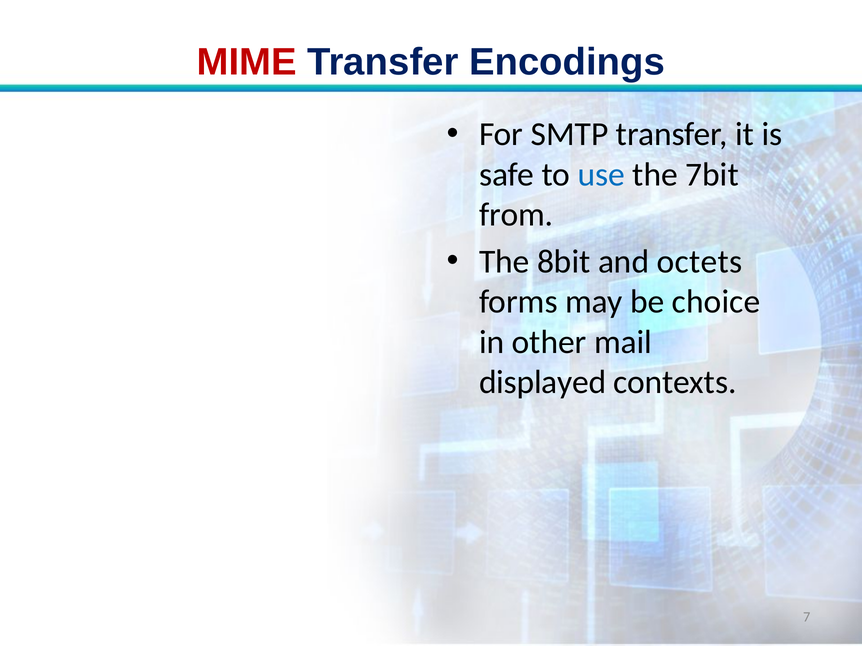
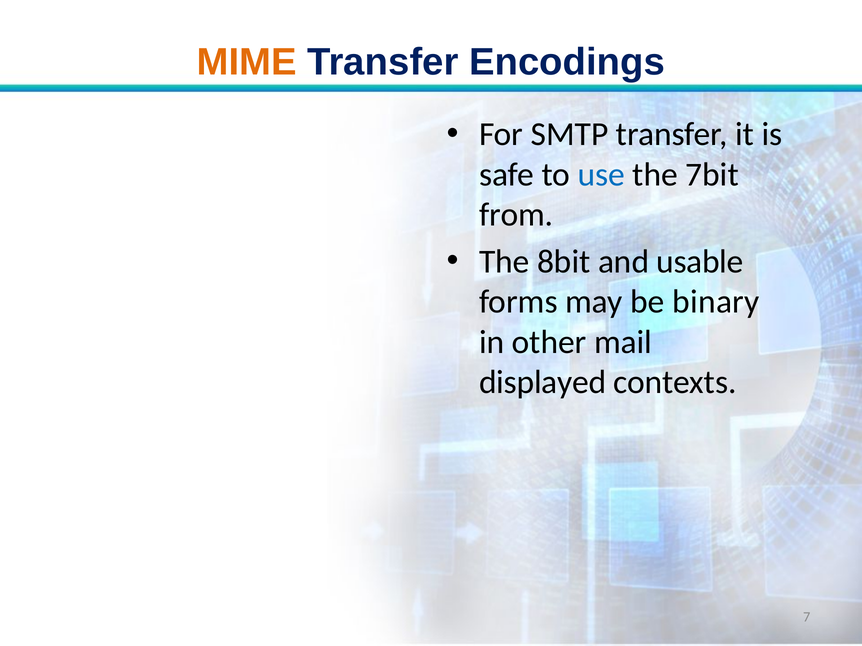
MIME colour: red -> orange
octets: octets -> usable
choice: choice -> binary
